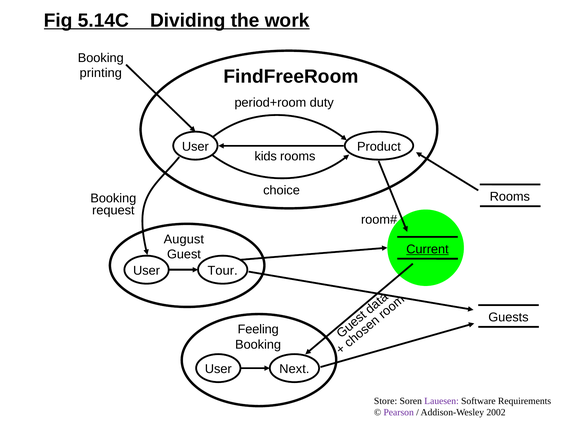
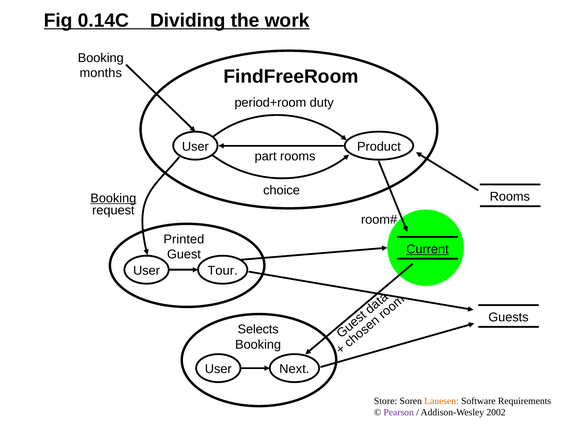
5.14C: 5.14C -> 0.14C
printing: printing -> months
kids: kids -> part
Booking at (113, 198) underline: none -> present
August: August -> Printed
Feeling: Feeling -> Selects
Lauesen colour: purple -> orange
